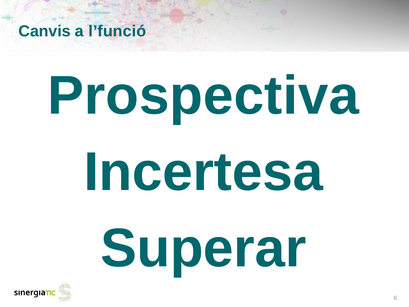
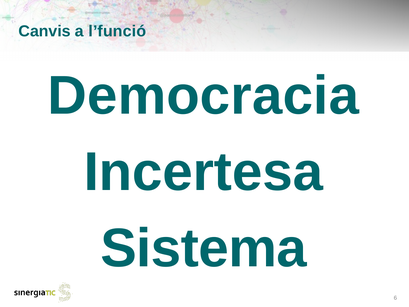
Prospectiva: Prospectiva -> Democracia
Superar: Superar -> Sistema
